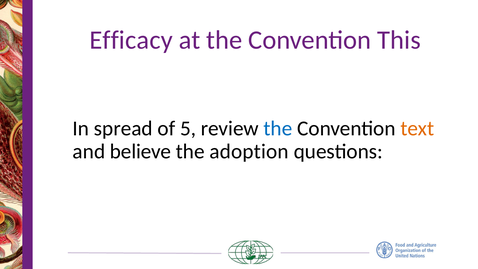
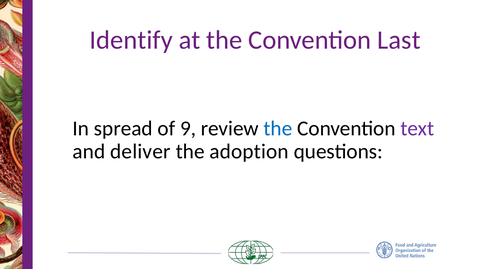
Efficacy: Efficacy -> Identify
This: This -> Last
5: 5 -> 9
text colour: orange -> purple
believe: believe -> deliver
